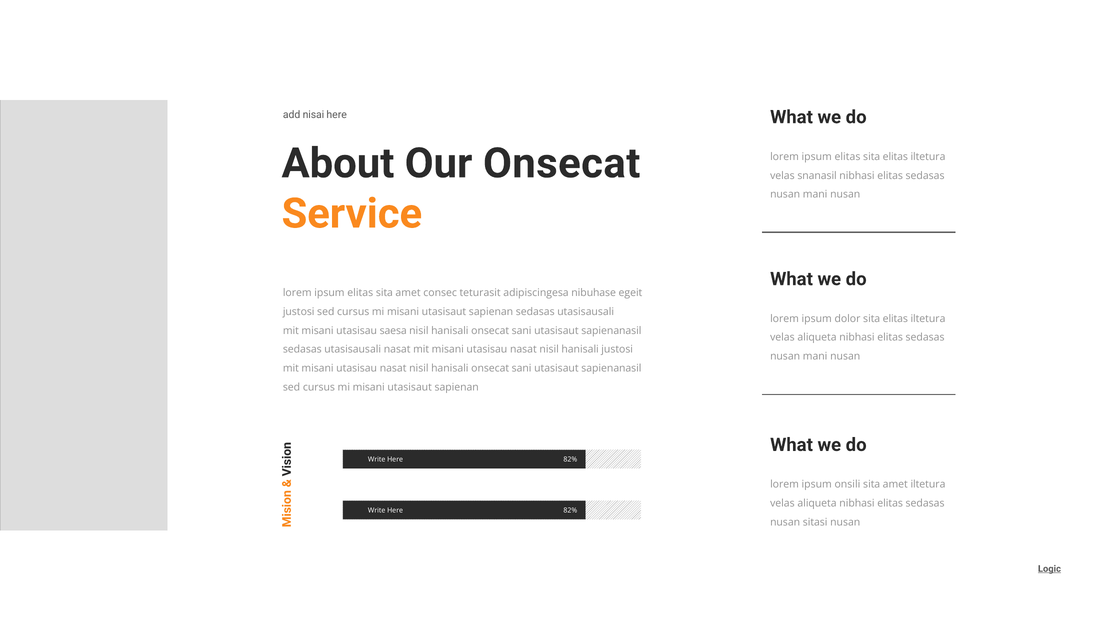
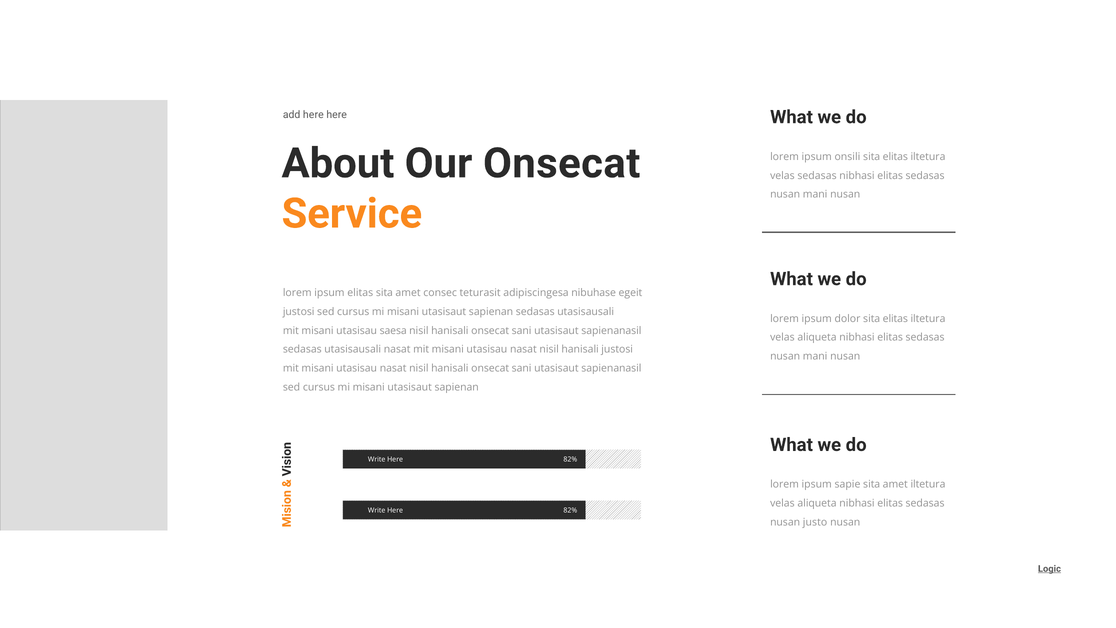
add nisai: nisai -> here
elitas at (847, 157): elitas -> onsili
velas snanasil: snanasil -> sedasas
onsili: onsili -> sapie
sitasi: sitasi -> justo
